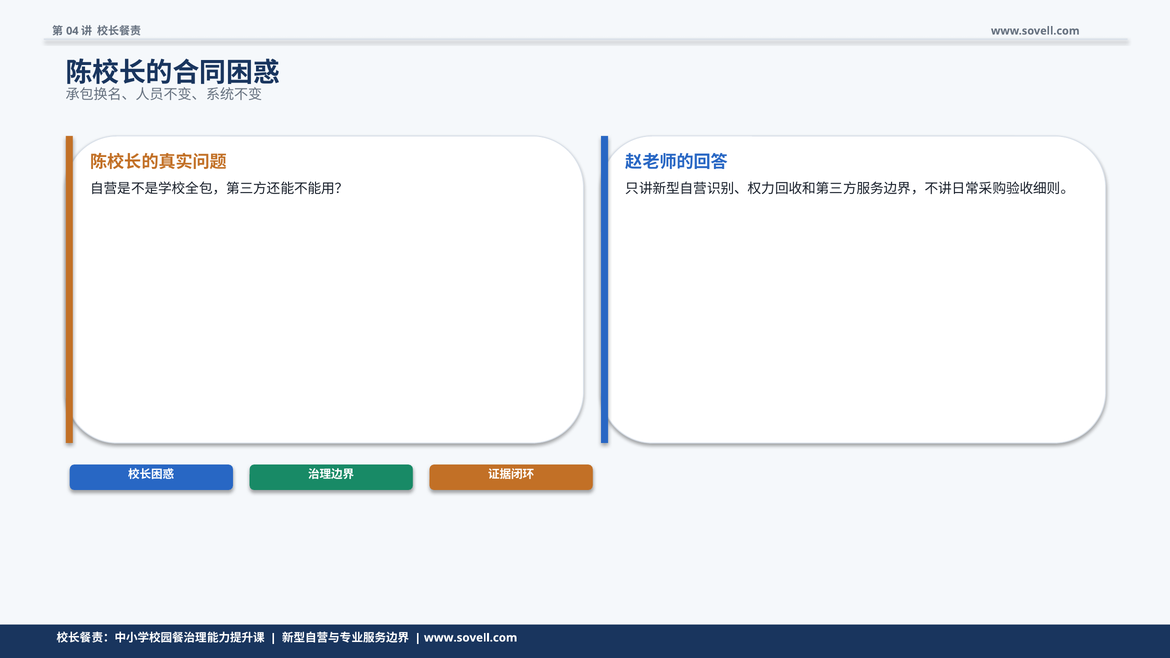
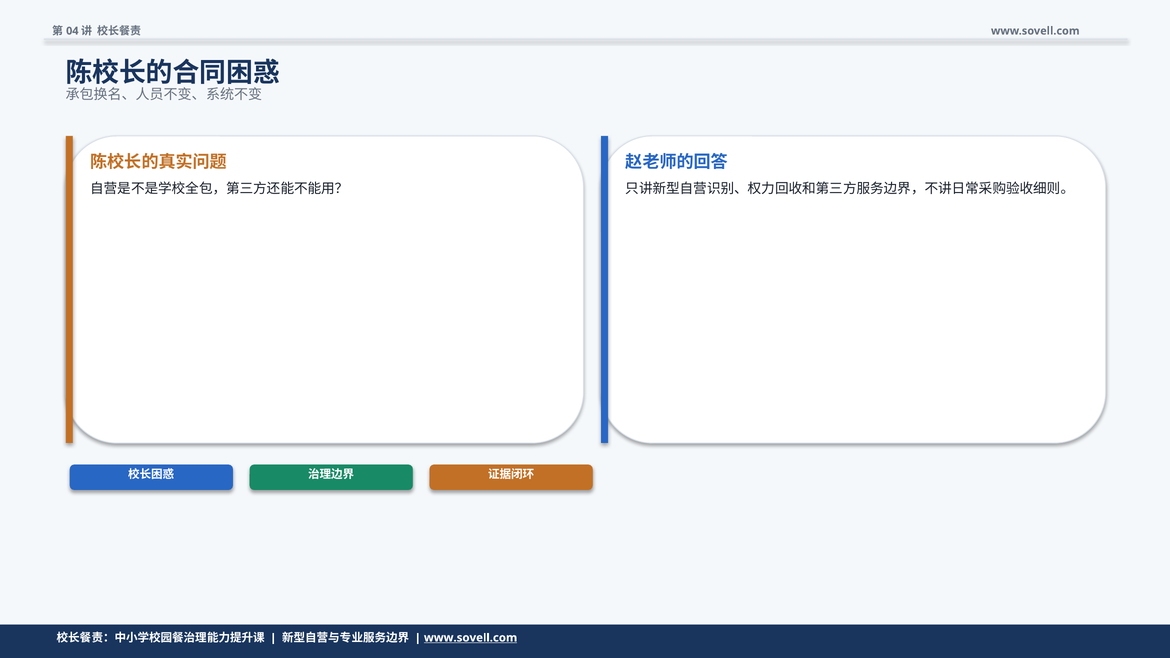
www.sovell.com at (471, 638) underline: none -> present
